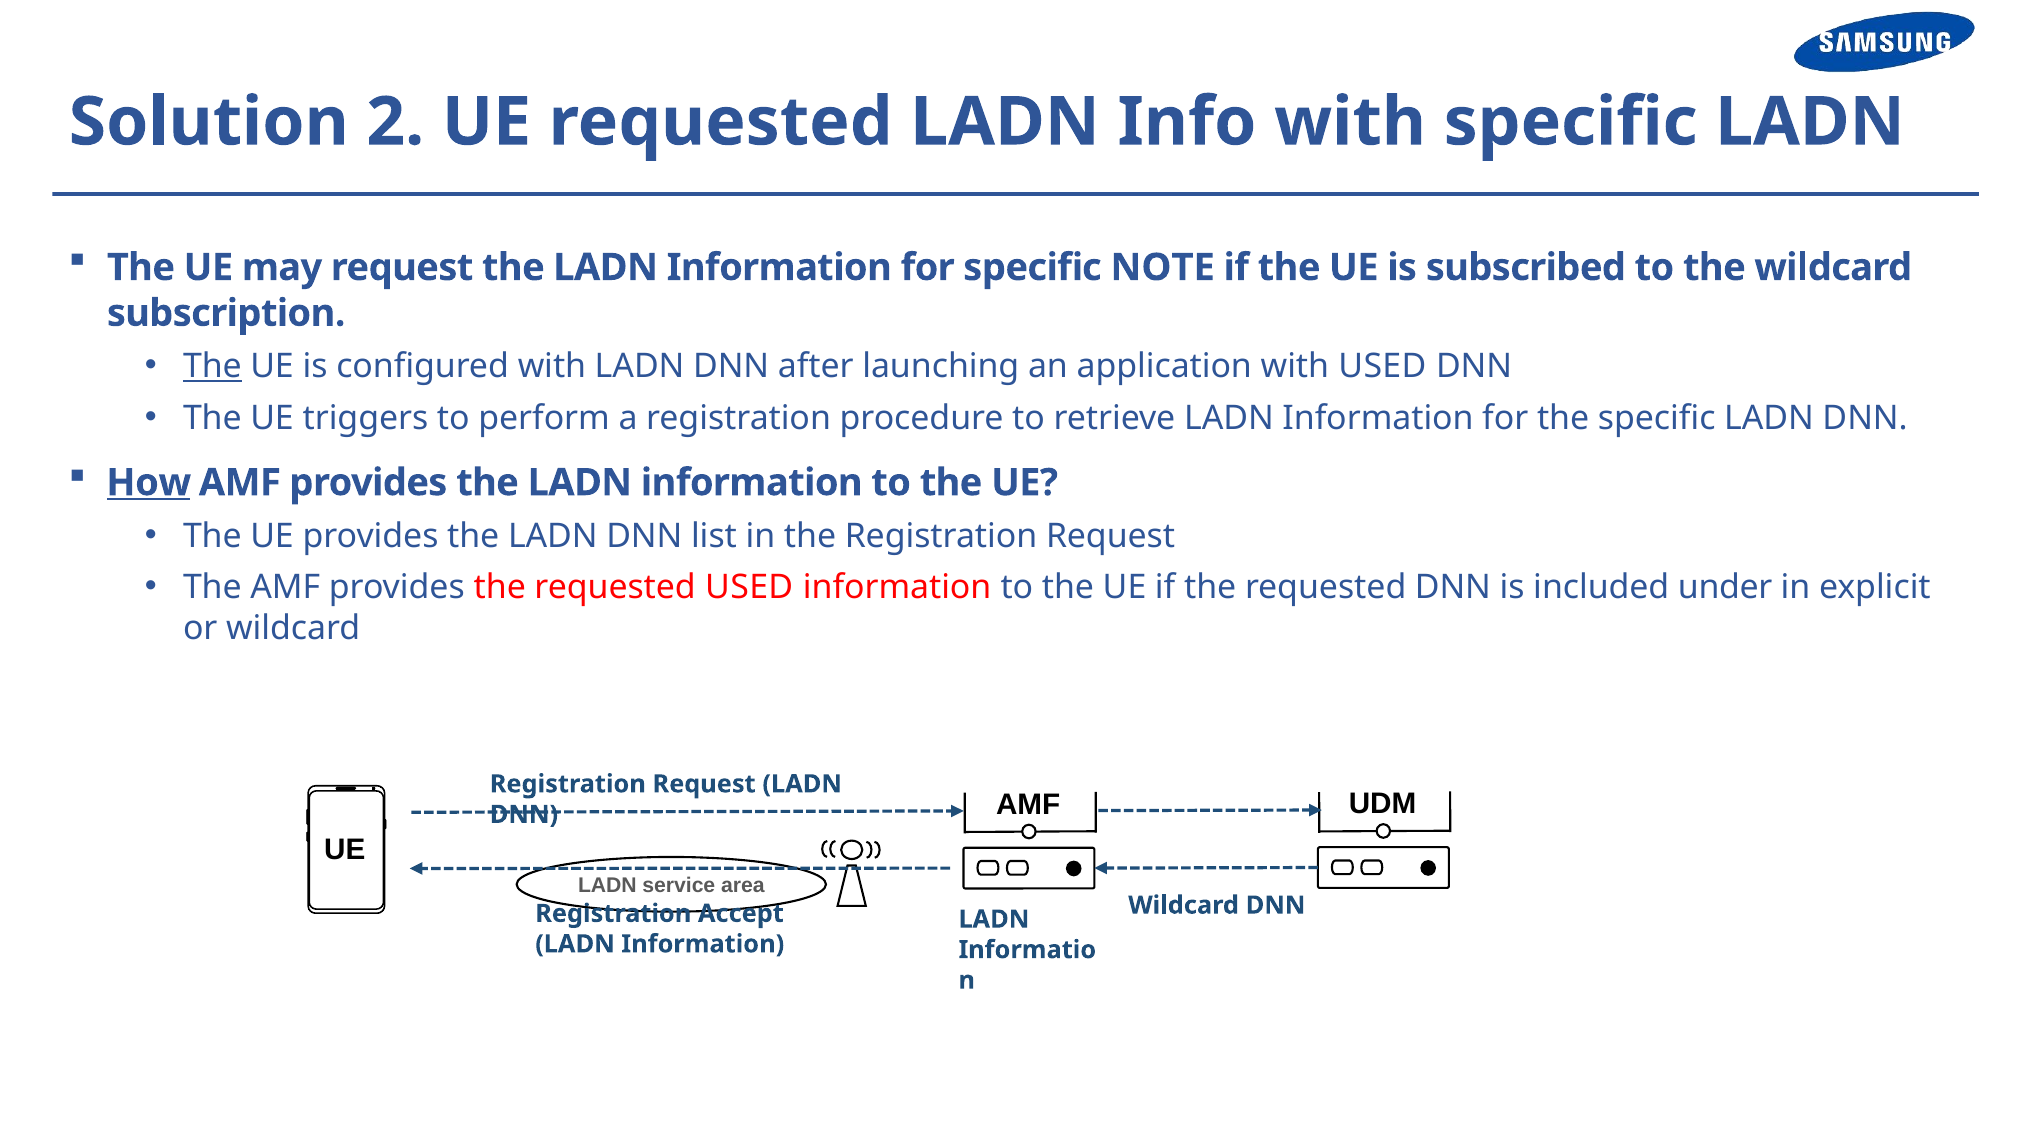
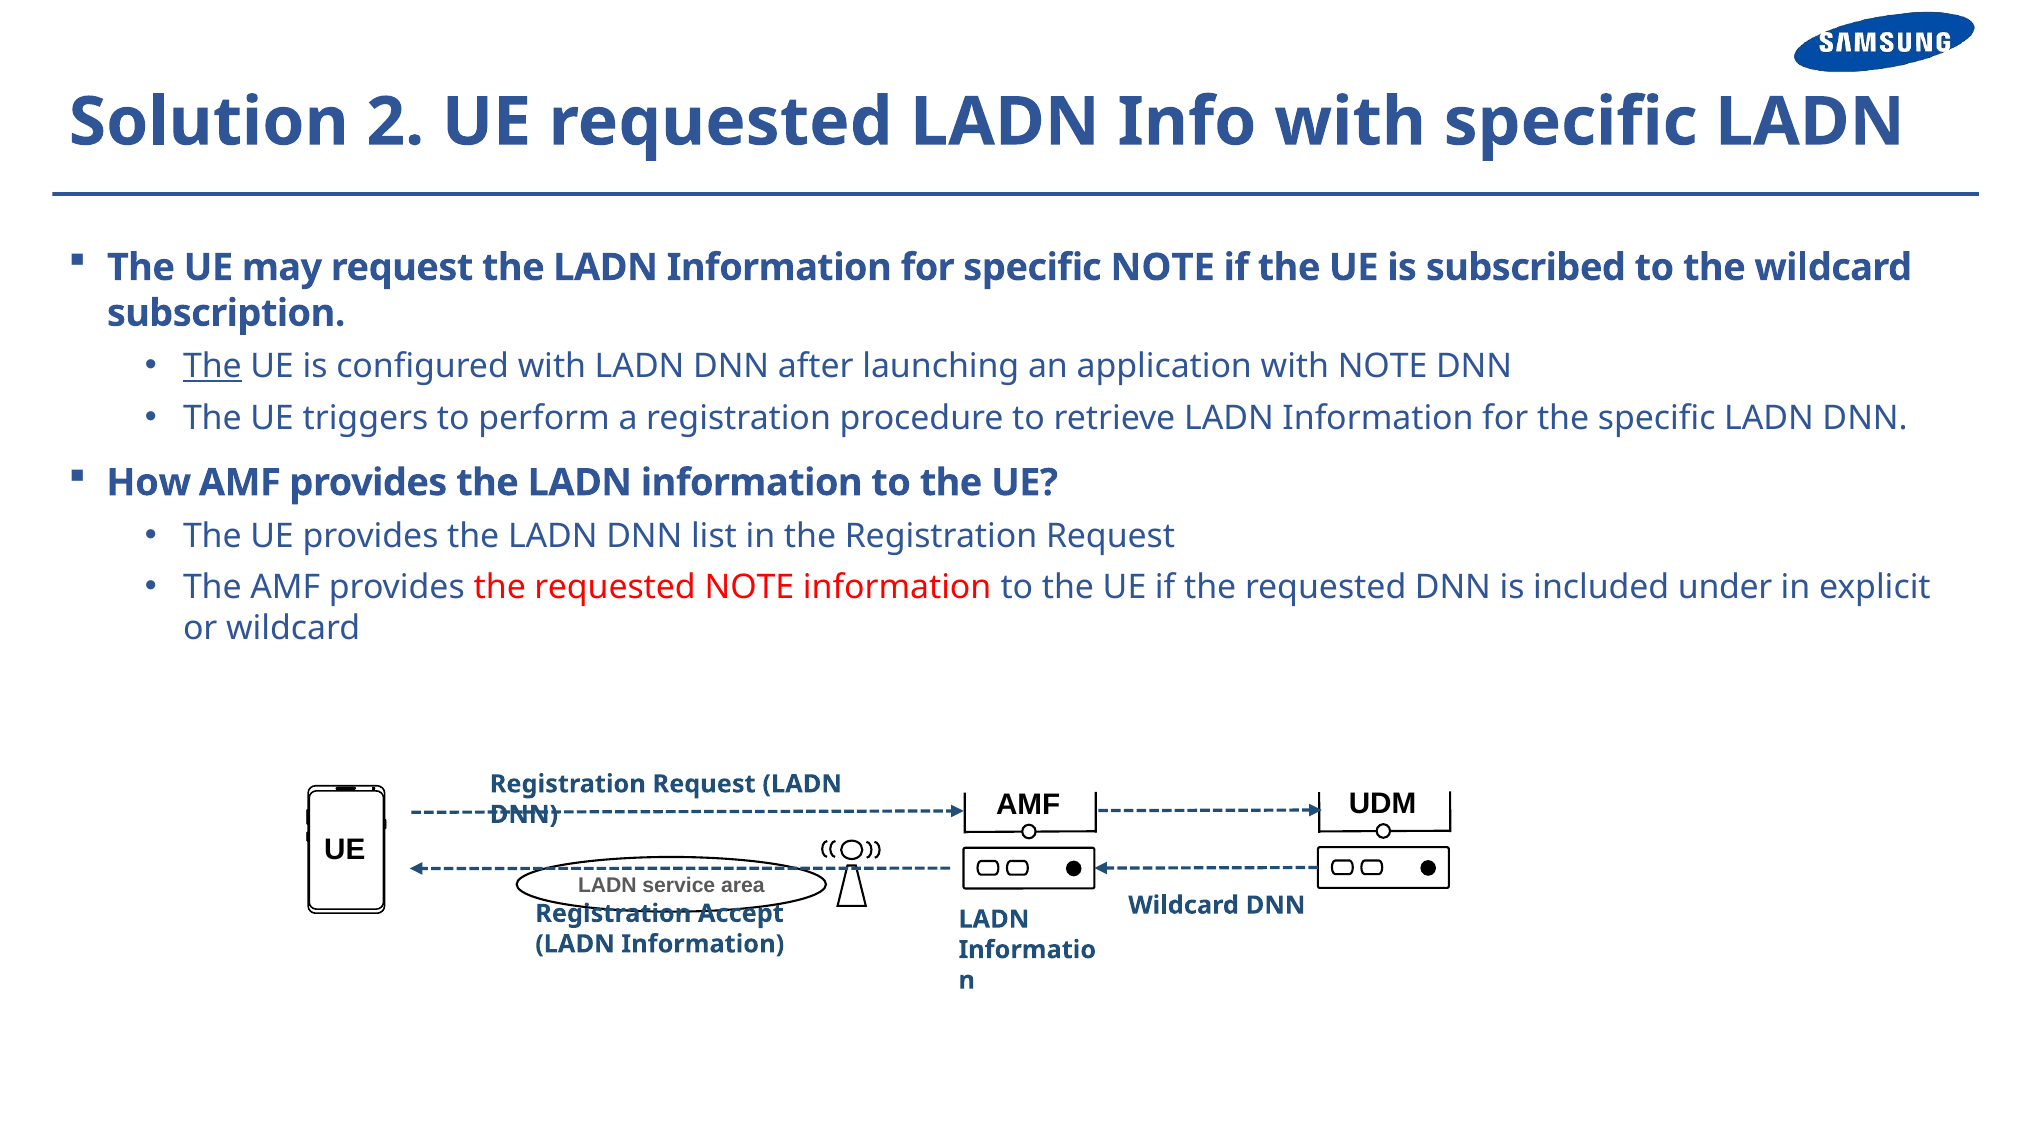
with USED: USED -> NOTE
How underline: present -> none
requested USED: USED -> NOTE
